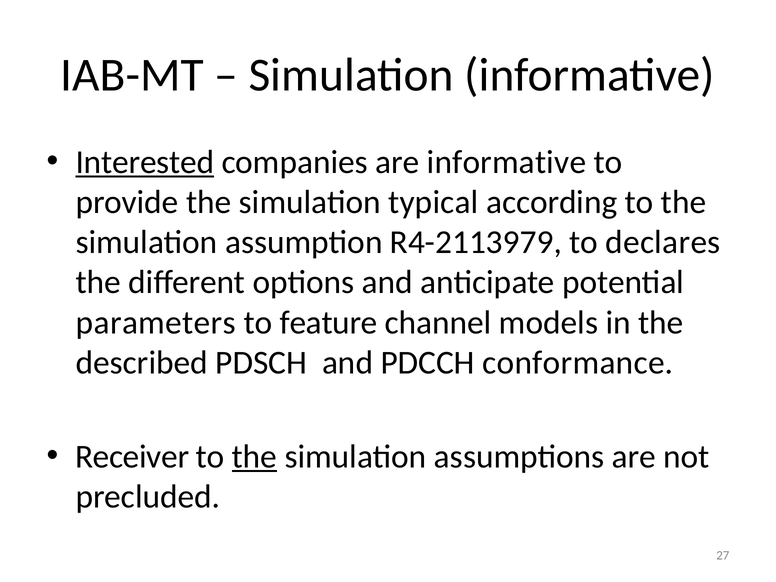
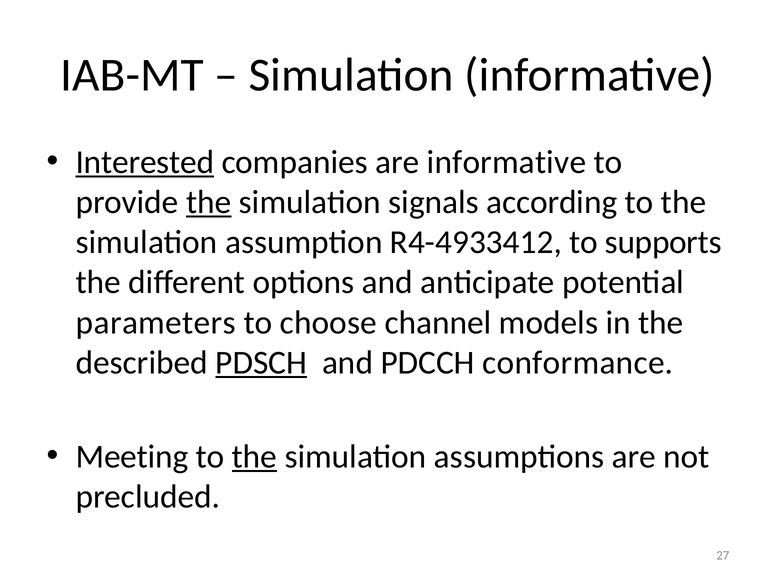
the at (209, 202) underline: none -> present
typical: typical -> signals
R4-2113979: R4-2113979 -> R4-4933412
declares: declares -> supports
feature: feature -> choose
PDSCH underline: none -> present
Receiver: Receiver -> Meeting
